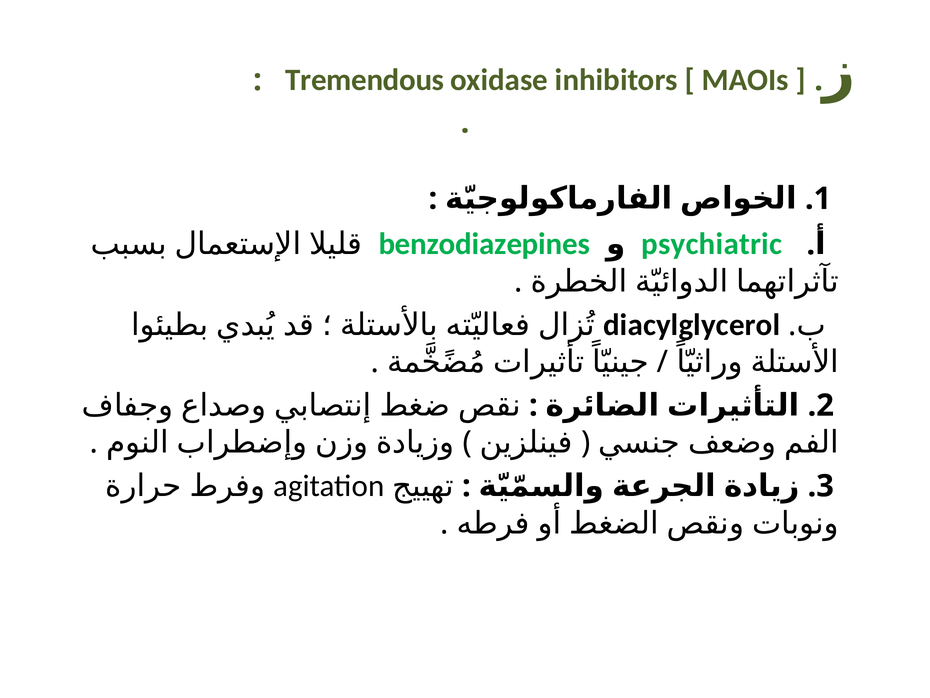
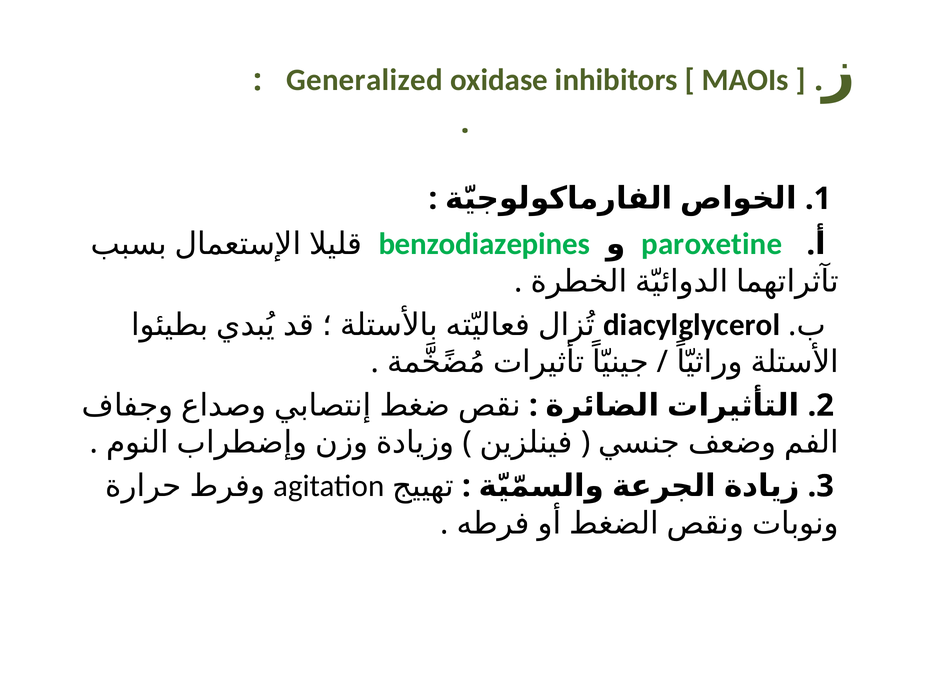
Tremendous: Tremendous -> Generalized
psychiatric: psychiatric -> paroxetine
